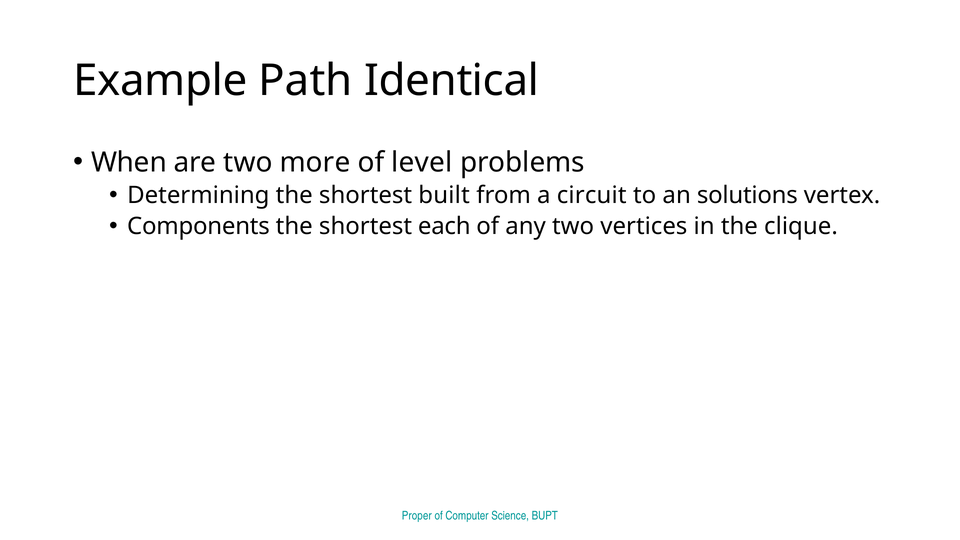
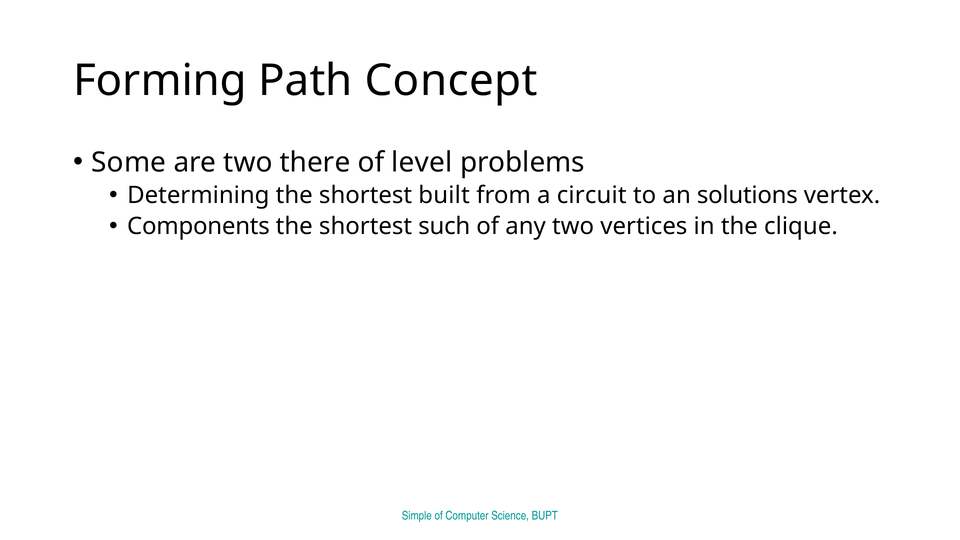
Example: Example -> Forming
Identical: Identical -> Concept
When: When -> Some
more: more -> there
each: each -> such
Proper: Proper -> Simple
